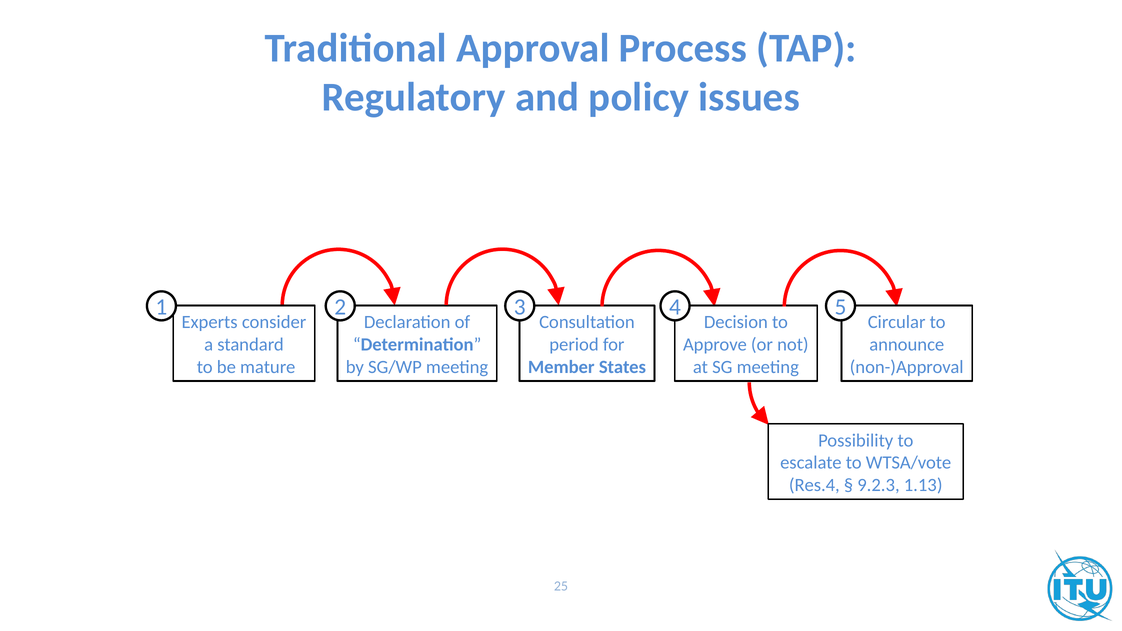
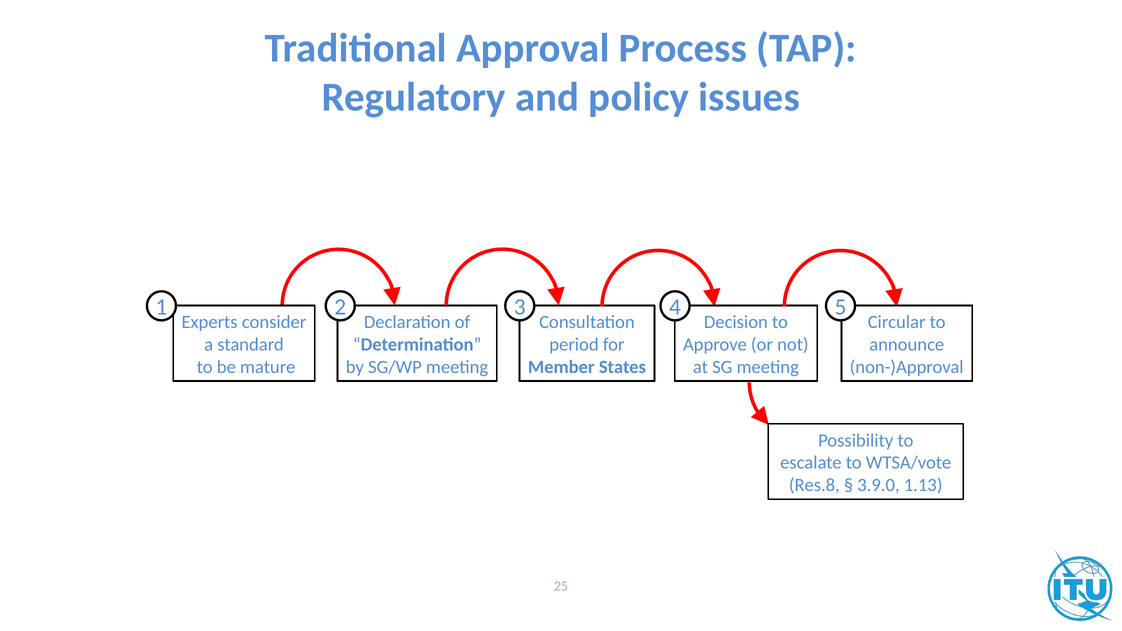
Res.4: Res.4 -> Res.8
9.2.3: 9.2.3 -> 3.9.0
